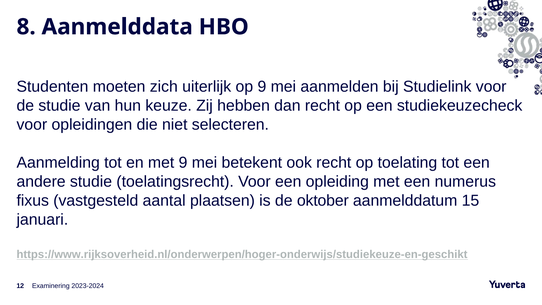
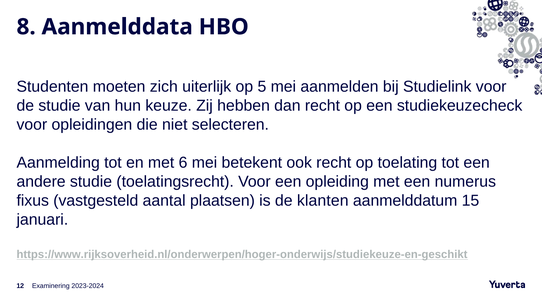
op 9: 9 -> 5
met 9: 9 -> 6
oktober: oktober -> klanten
